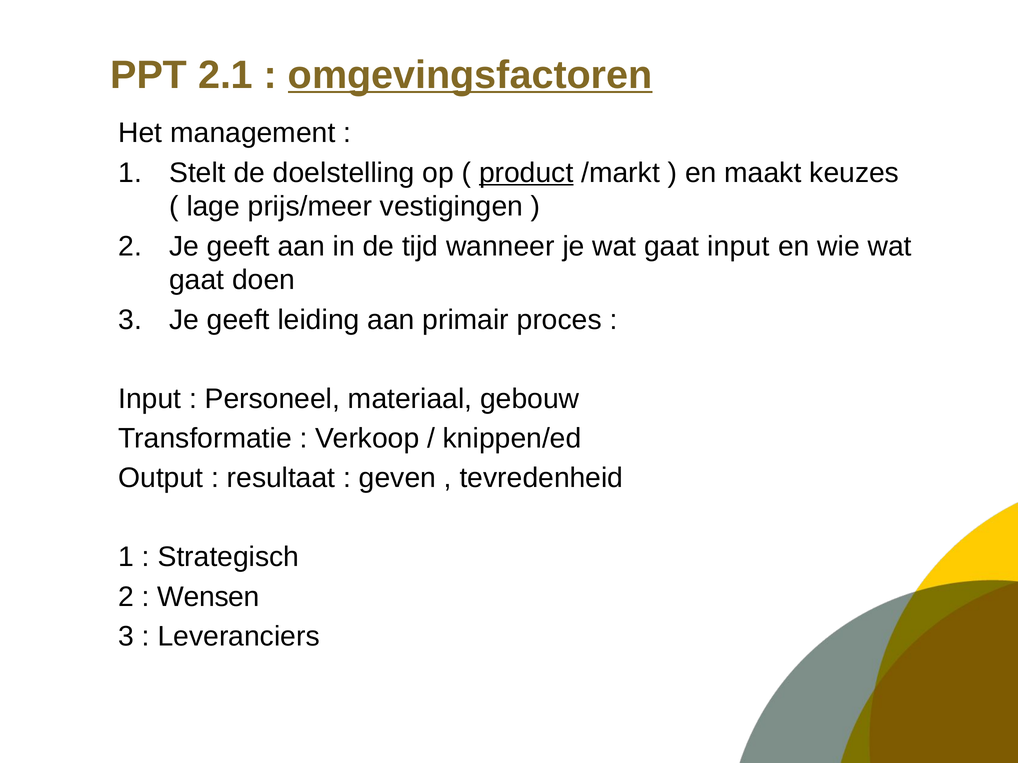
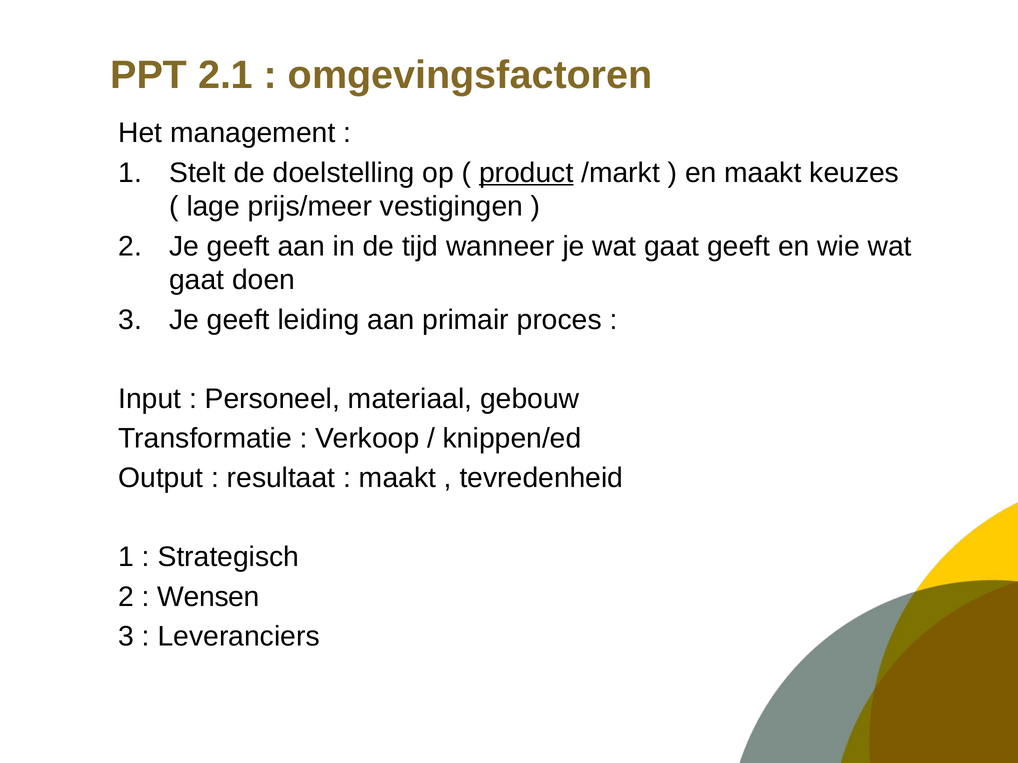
omgevingsfactoren underline: present -> none
gaat input: input -> geeft
geven at (398, 478): geven -> maakt
